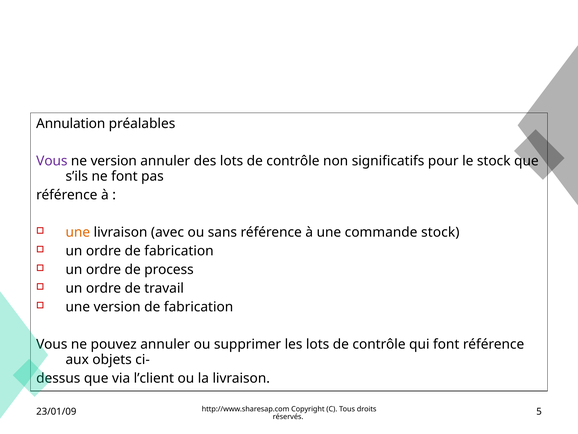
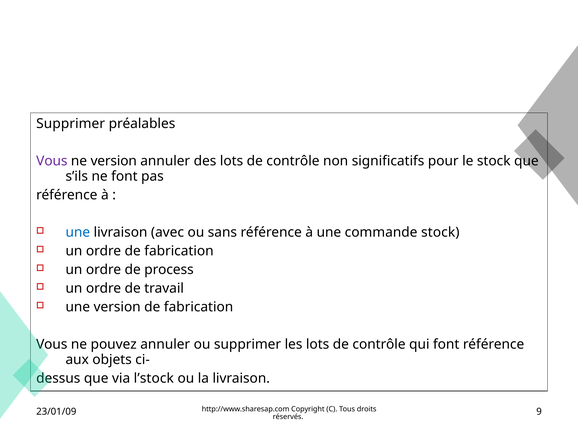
Annulation at (71, 123): Annulation -> Supprimer
une at (78, 232) colour: orange -> blue
l’client: l’client -> l’stock
5: 5 -> 9
